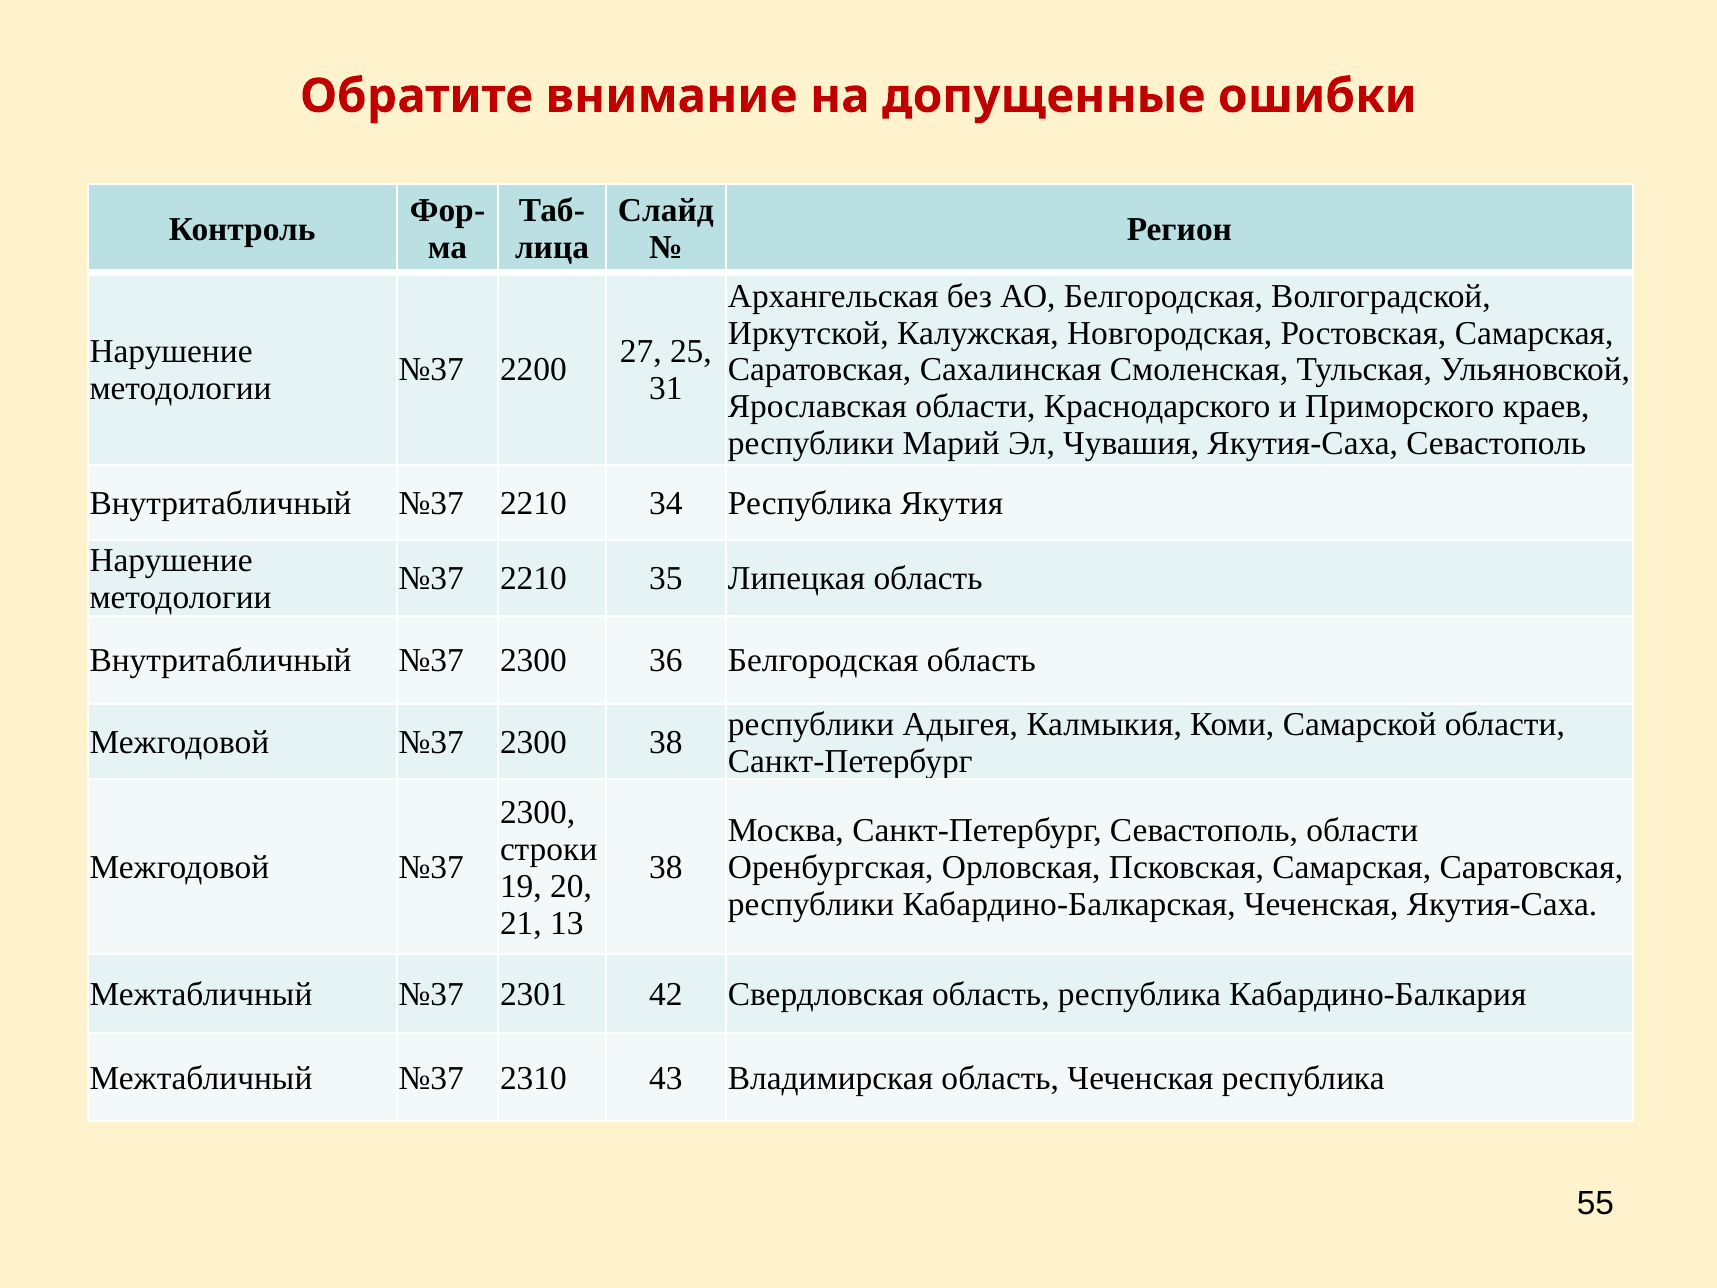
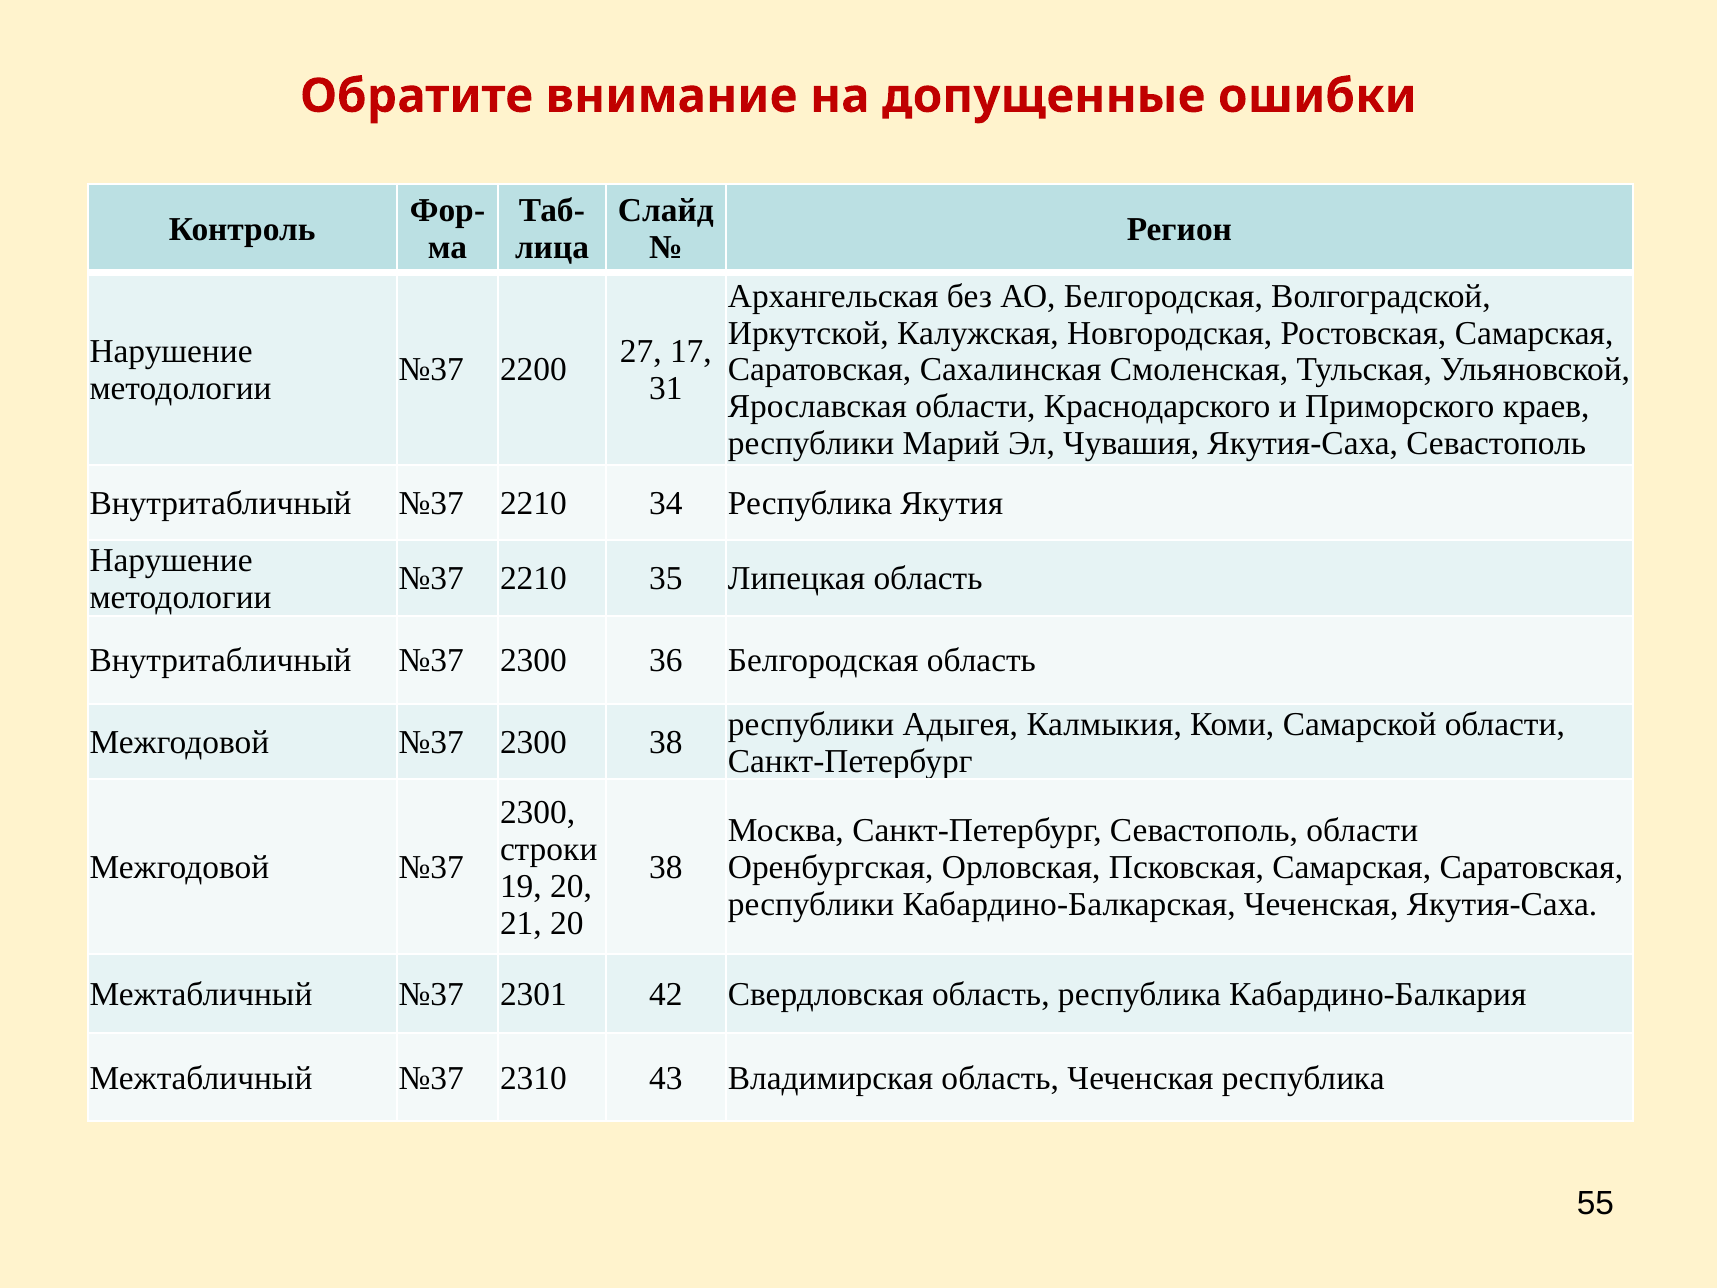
25: 25 -> 17
21 13: 13 -> 20
